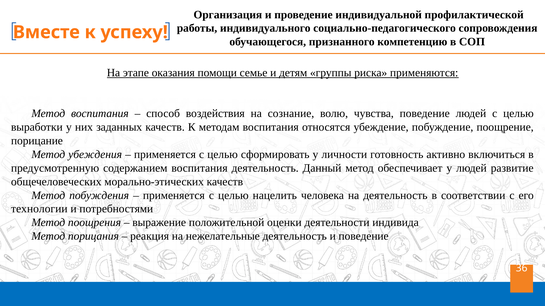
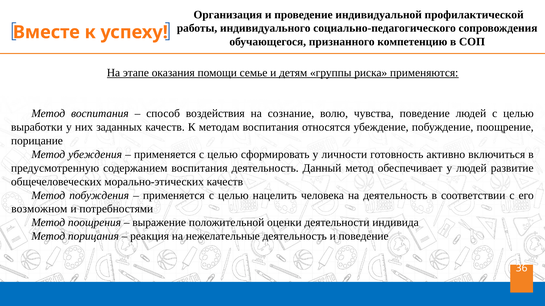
технологии: технологии -> возможном
